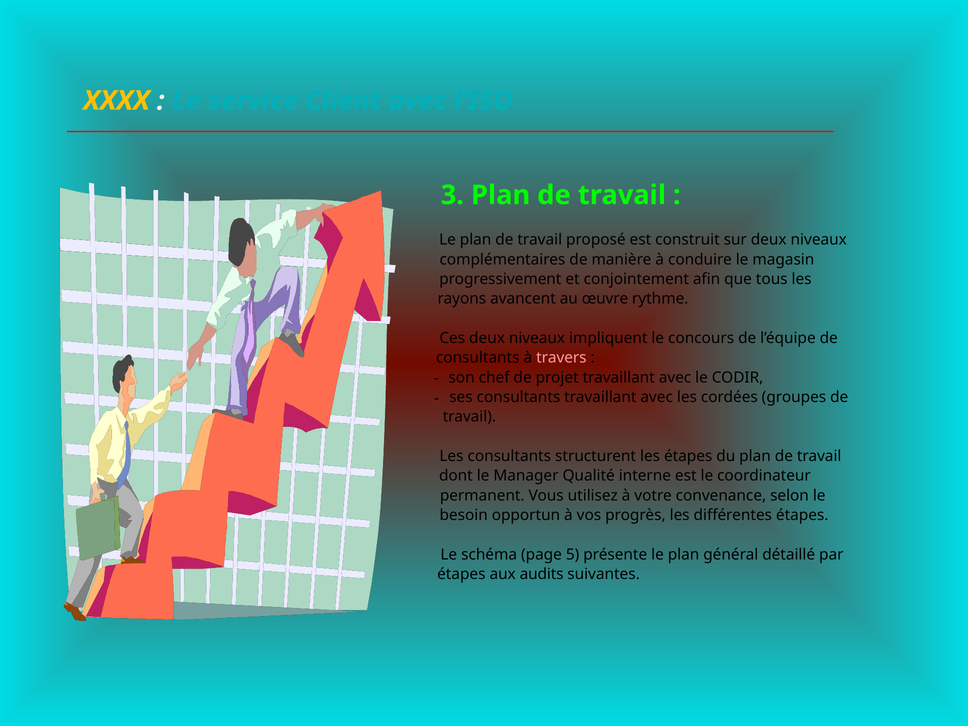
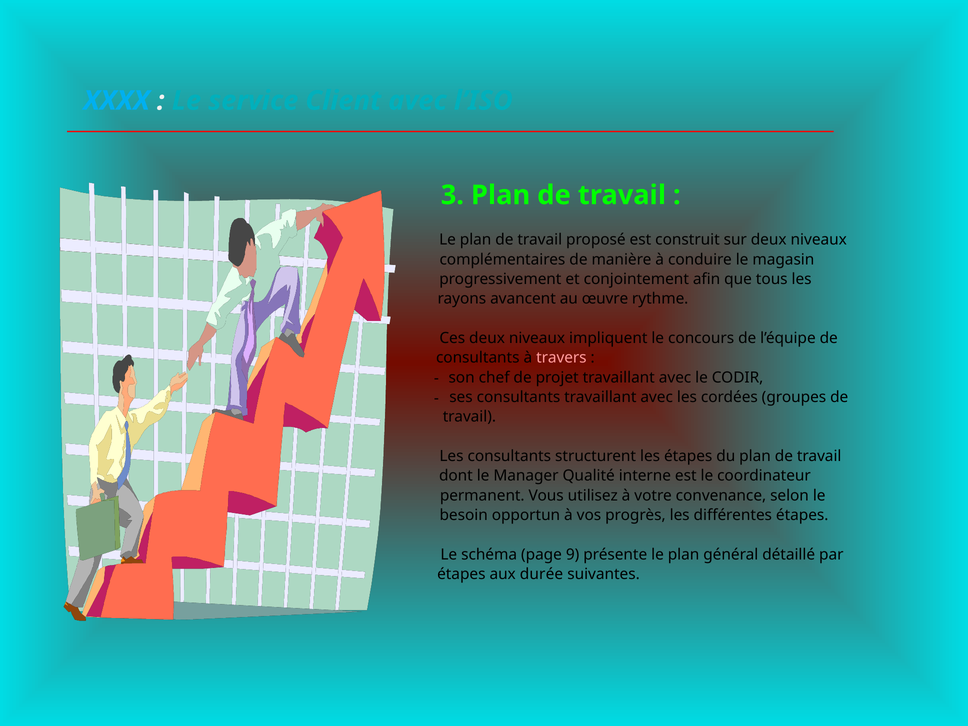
XXXX colour: yellow -> light blue
5: 5 -> 9
audits: audits -> durée
